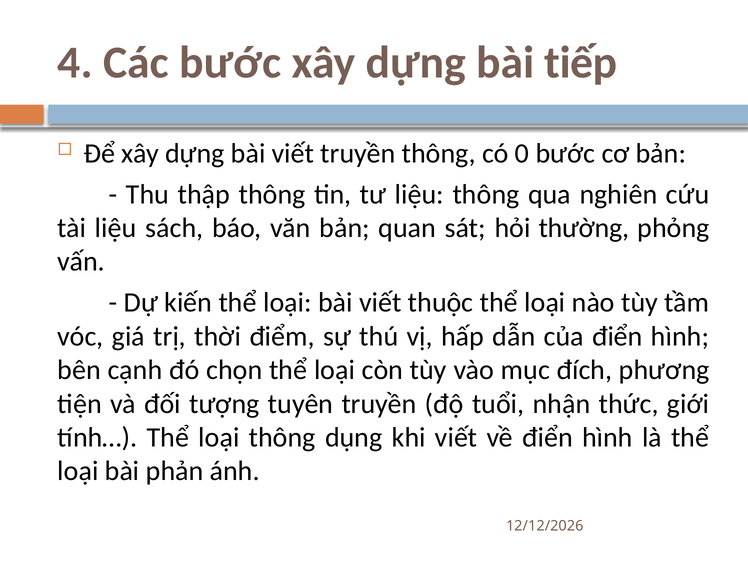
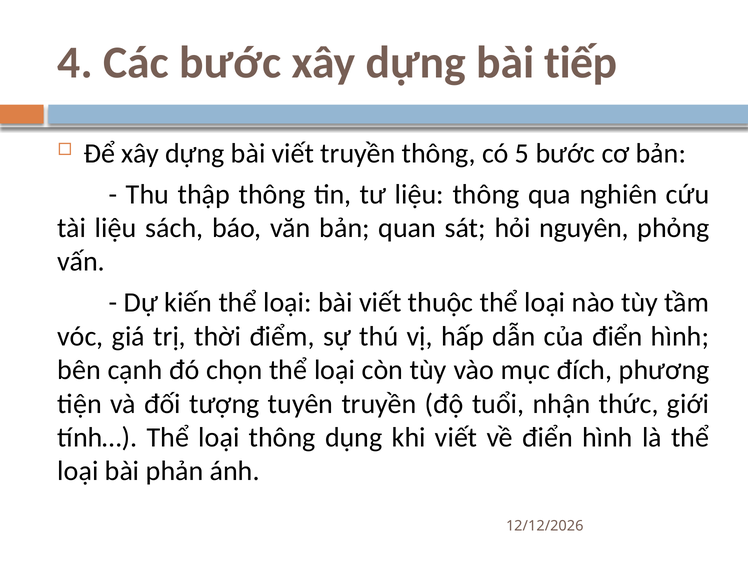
0: 0 -> 5
thường: thường -> nguyên
